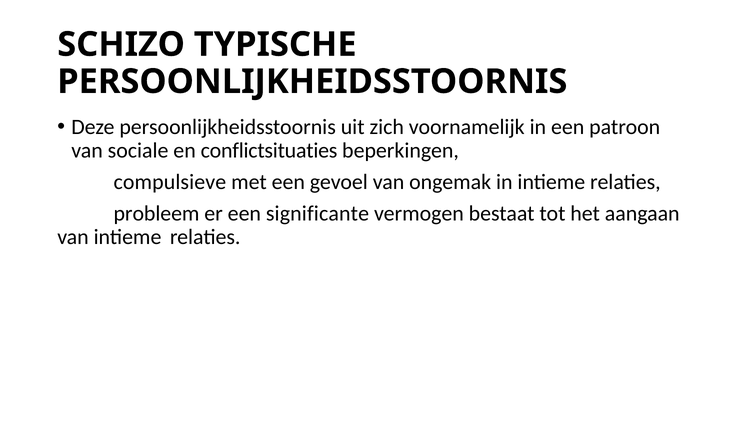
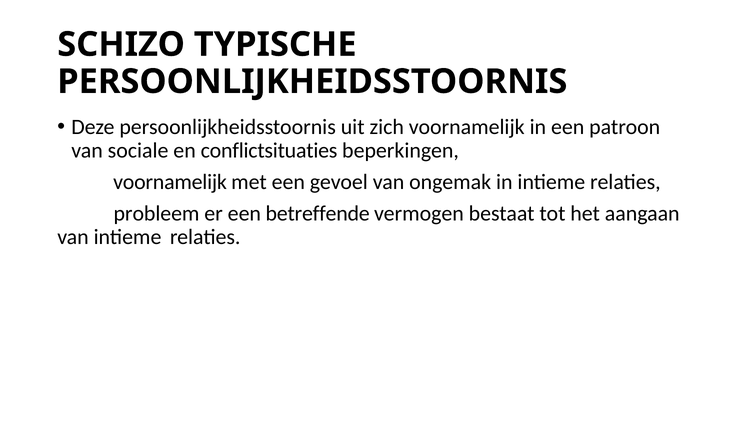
compulsieve at (170, 182): compulsieve -> voornamelijk
significante: significante -> betreffende
